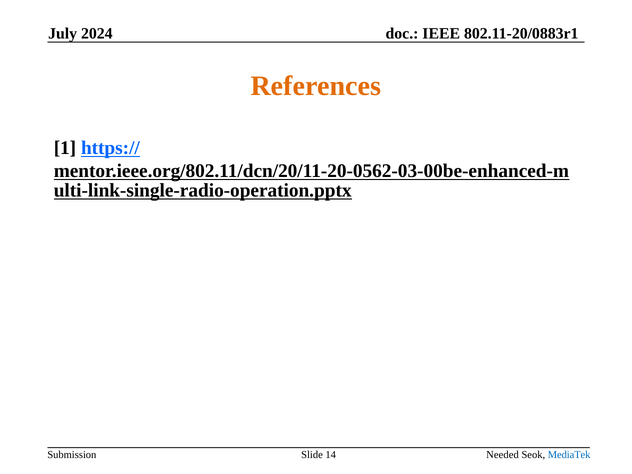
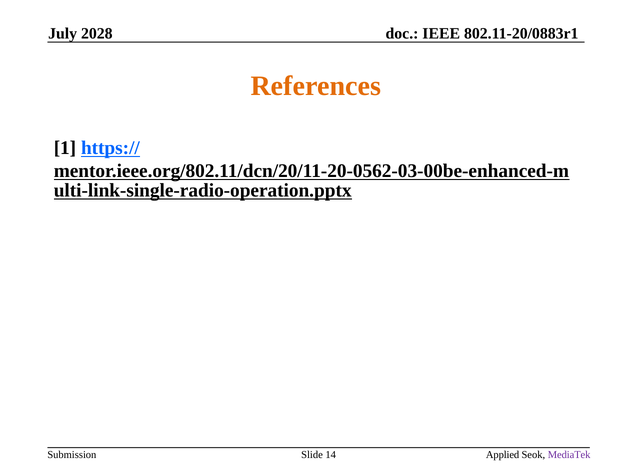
2024: 2024 -> 2028
Needed: Needed -> Applied
MediaTek colour: blue -> purple
